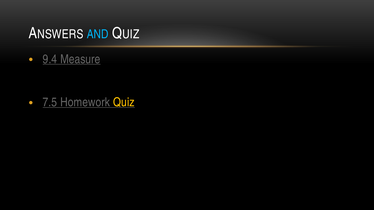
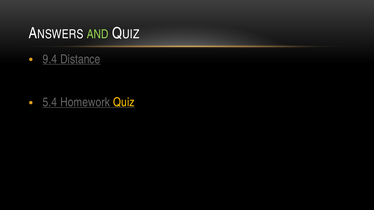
AND colour: light blue -> light green
Measure: Measure -> Distance
7.5: 7.5 -> 5.4
